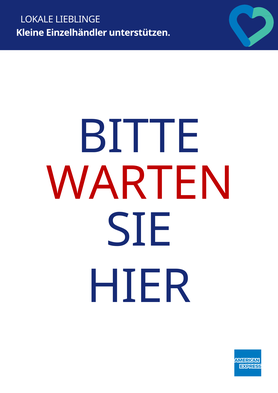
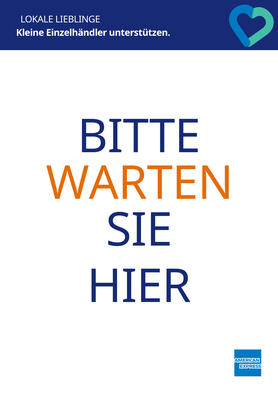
WARTEN colour: red -> orange
